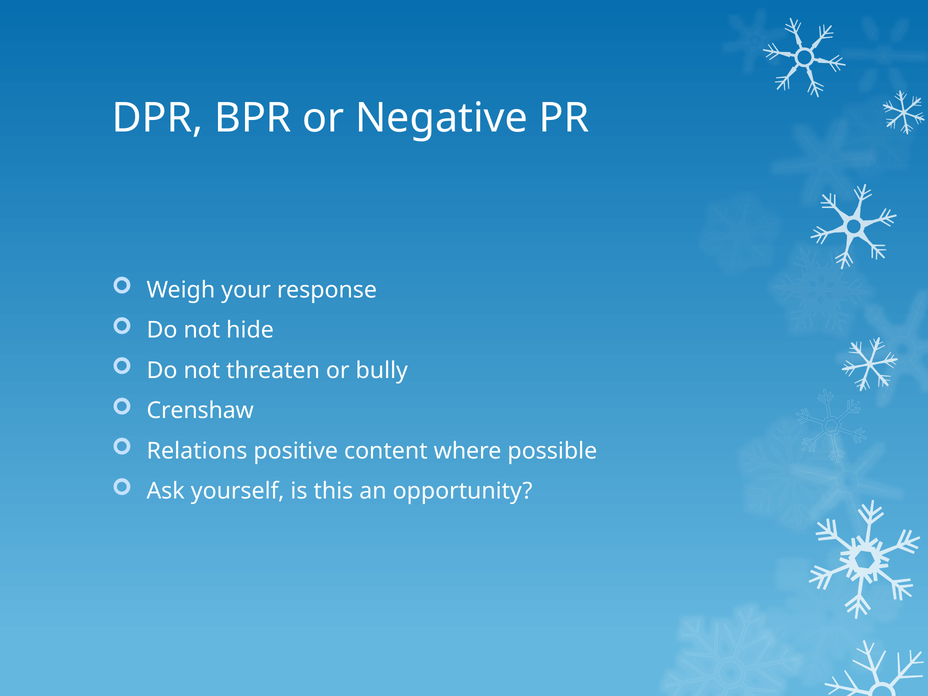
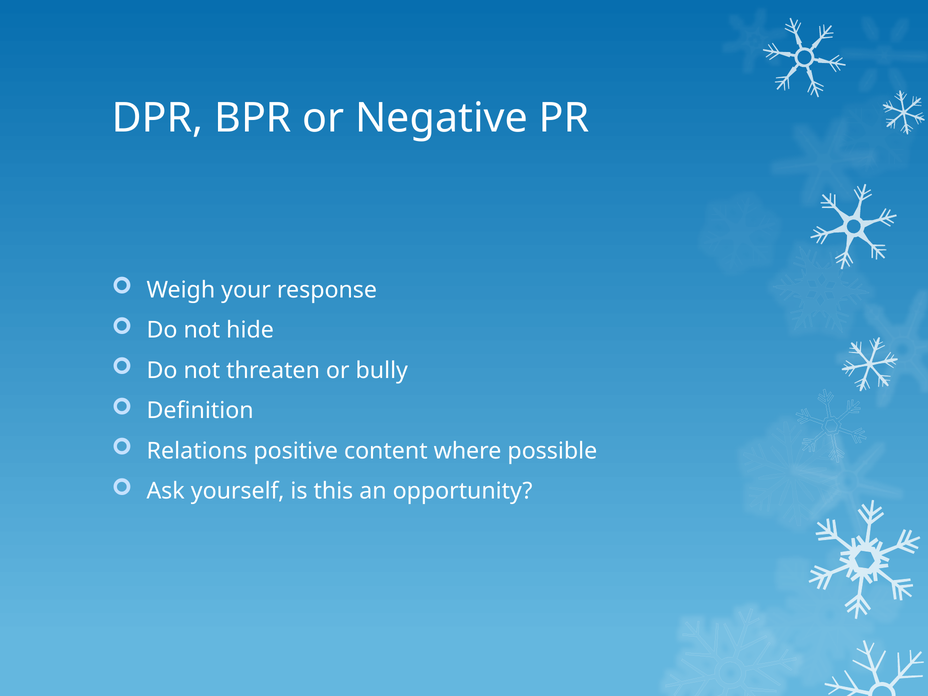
Crenshaw: Crenshaw -> Definition
